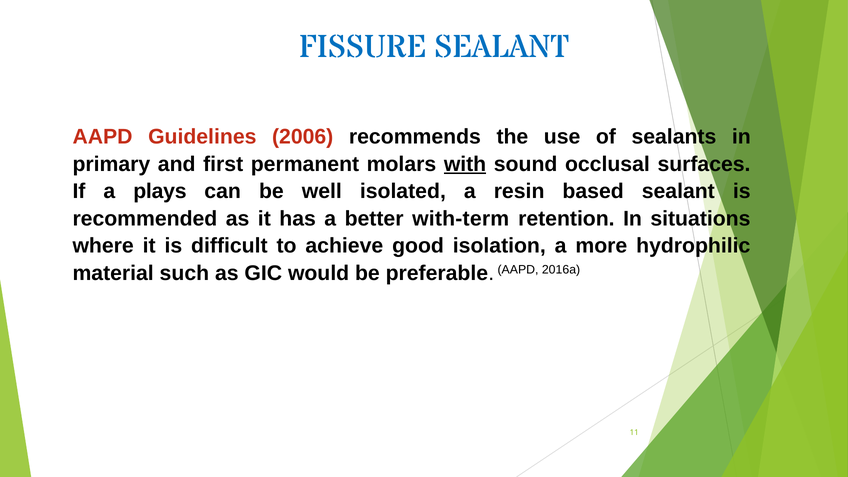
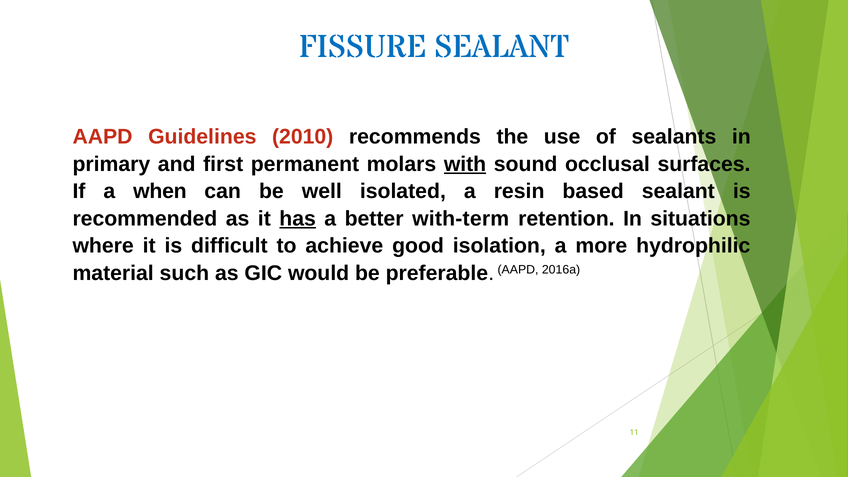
2006: 2006 -> 2010
plays: plays -> when
has underline: none -> present
